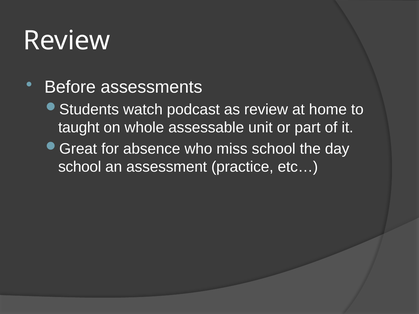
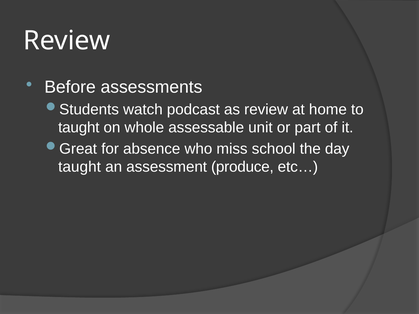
school at (80, 167): school -> taught
practice: practice -> produce
